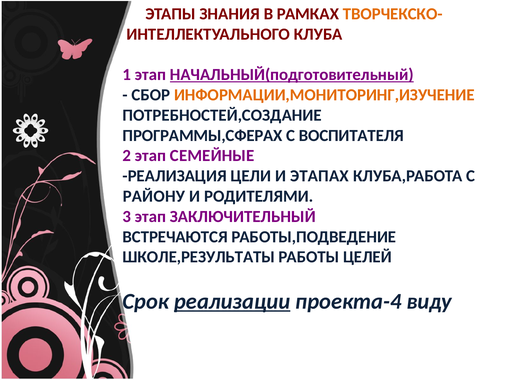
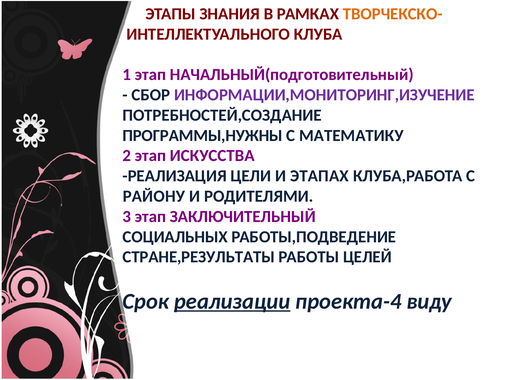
НАЧАЛЬНЫЙ(подготовительный underline: present -> none
ИНФОРМАЦИИ,МОНИТОРИНГ,ИЗУЧЕНИЕ colour: orange -> purple
ПРОГРАММЫ,СФЕРАХ: ПРОГРАММЫ,СФЕРАХ -> ПРОГРАММЫ,НУЖНЫ
ВОСПИТАТЕЛЯ: ВОСПИТАТЕЛЯ -> МАТЕМАТИКУ
СЕМЕЙНЫЕ: СЕМЕЙНЫЕ -> ИСКУССТВА
ВСТРЕЧАЮТСЯ: ВСТРЕЧАЮТСЯ -> СОЦИАЛЬНЫХ
ШКОЛЕ,РЕЗУЛЬТАТЫ: ШКОЛЕ,РЕЗУЛЬТАТЫ -> СТРАНЕ,РЕЗУЛЬТАТЫ
